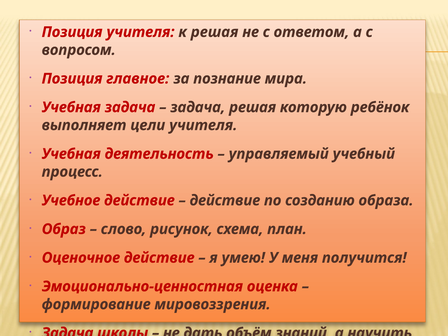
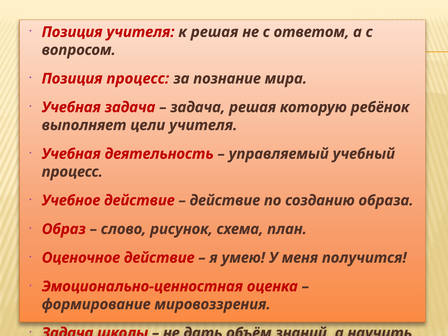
Позиция главное: главное -> процесс
